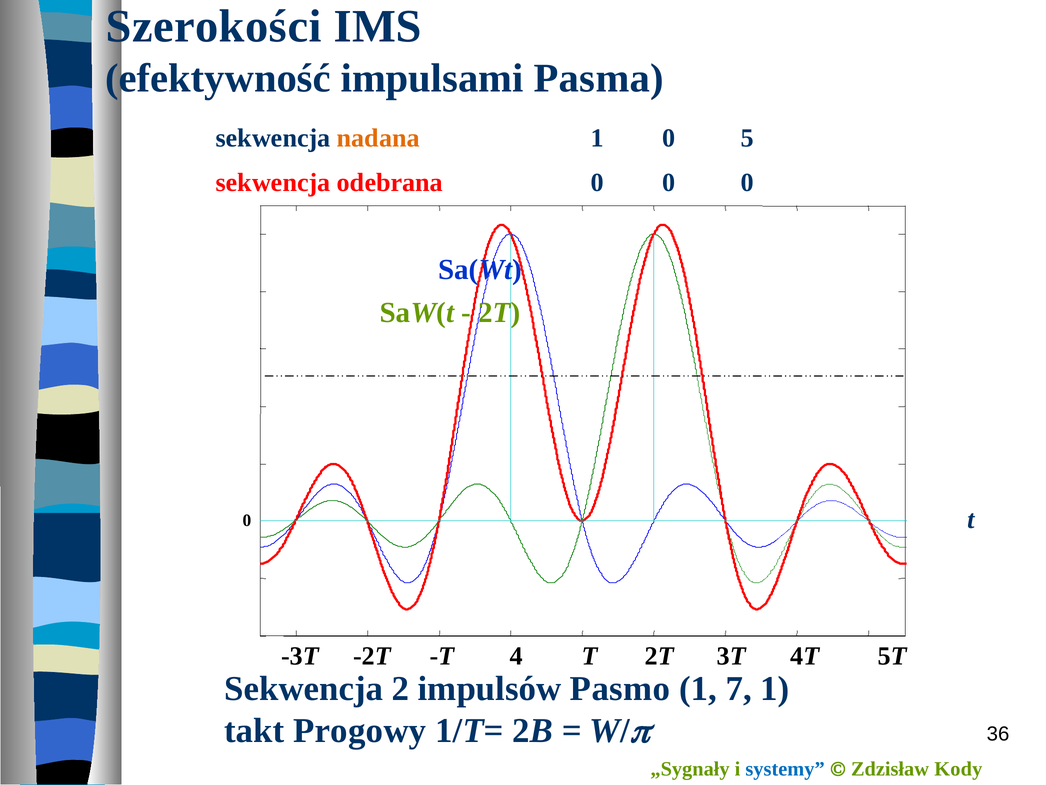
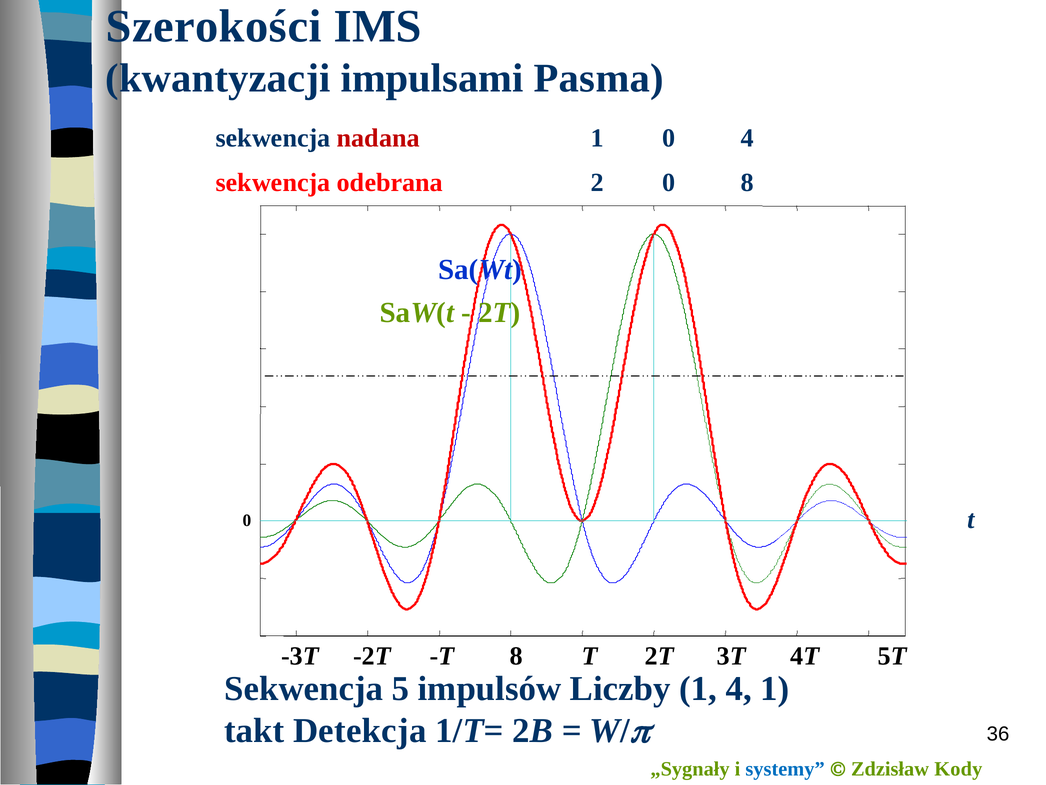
efektywność: efektywność -> kwantyzacji
nadana colour: orange -> red
0 5: 5 -> 4
odebrana 0: 0 -> 2
0 at (747, 182): 0 -> 8
T 4: 4 -> 8
2: 2 -> 5
Pasmo: Pasmo -> Liczby
1 7: 7 -> 4
Progowy: Progowy -> Detekcja
